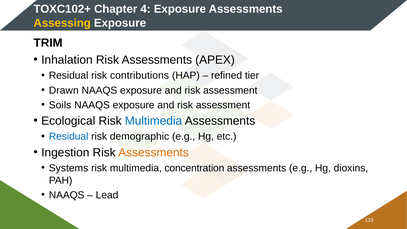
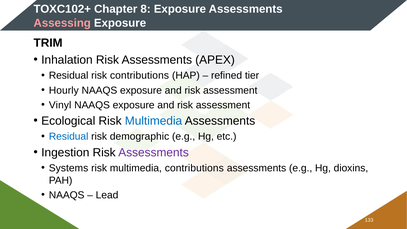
4: 4 -> 8
Assessing colour: yellow -> pink
Drawn: Drawn -> Hourly
Soils: Soils -> Vinyl
Assessments at (154, 152) colour: orange -> purple
multimedia concentration: concentration -> contributions
